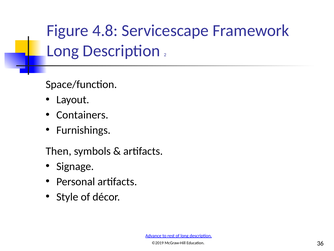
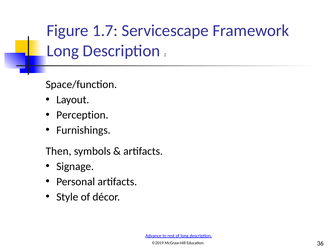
4.8: 4.8 -> 1.7
Containers: Containers -> Perception
